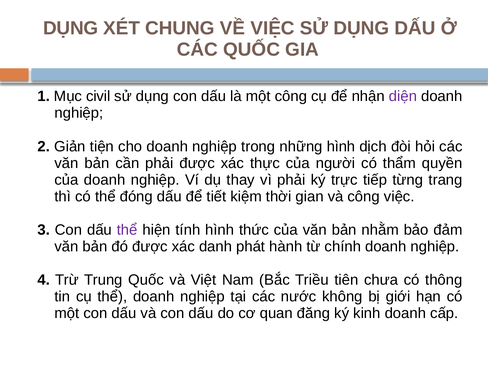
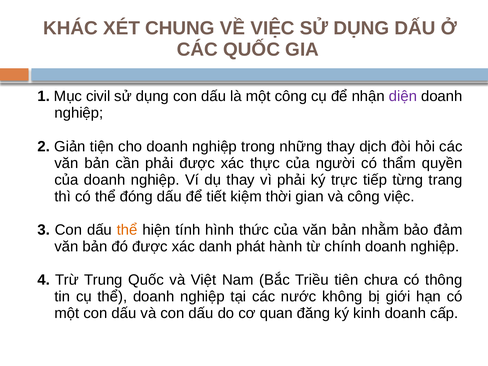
DỤNG at (71, 28): DỤNG -> KHÁC
những hình: hình -> thay
thể at (127, 230) colour: purple -> orange
